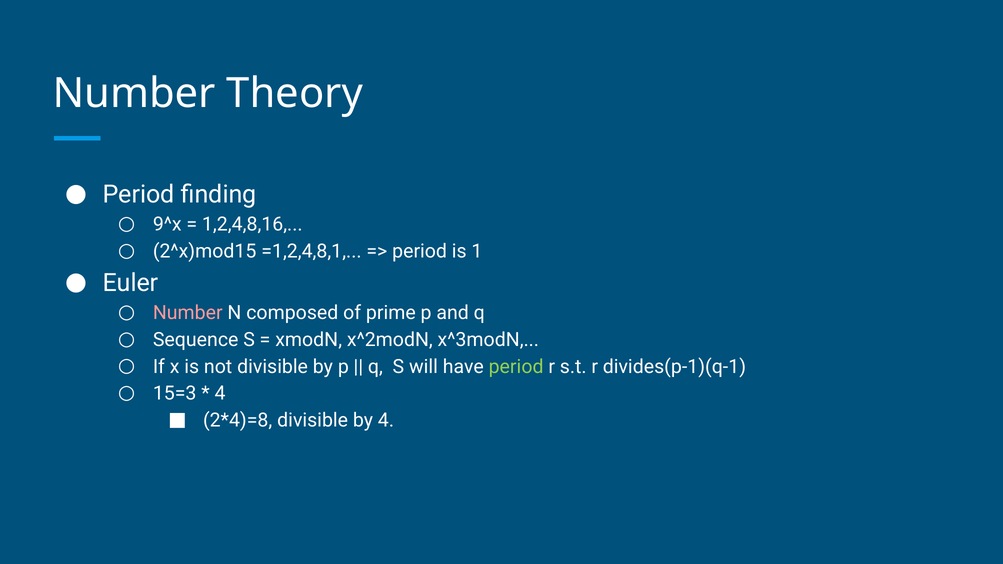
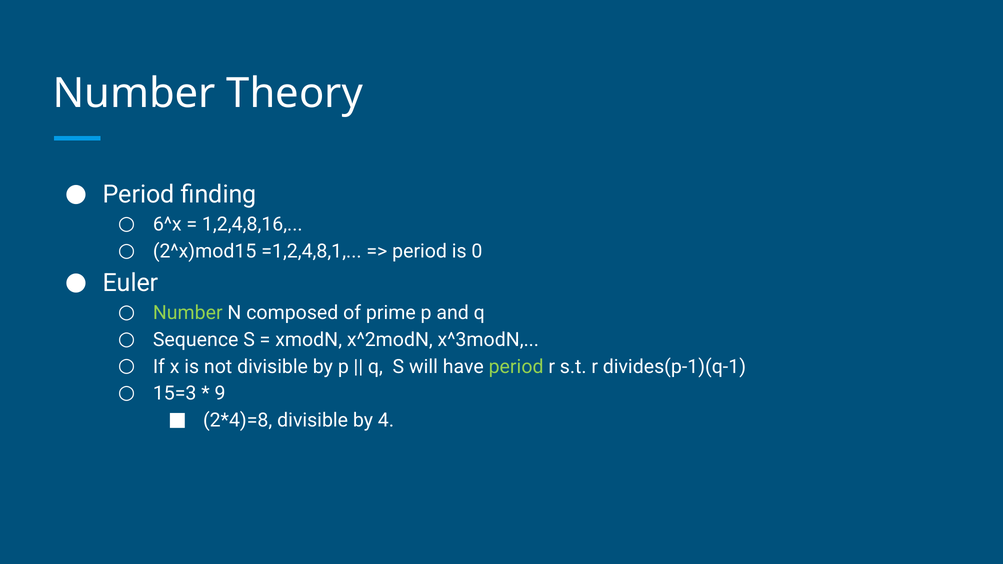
9^x: 9^x -> 6^x
1: 1 -> 0
Number at (188, 313) colour: pink -> light green
4 at (220, 394): 4 -> 9
